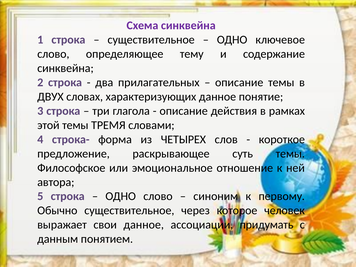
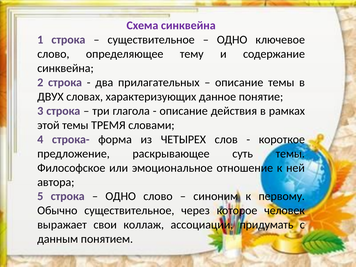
свои данное: данное -> коллаж
